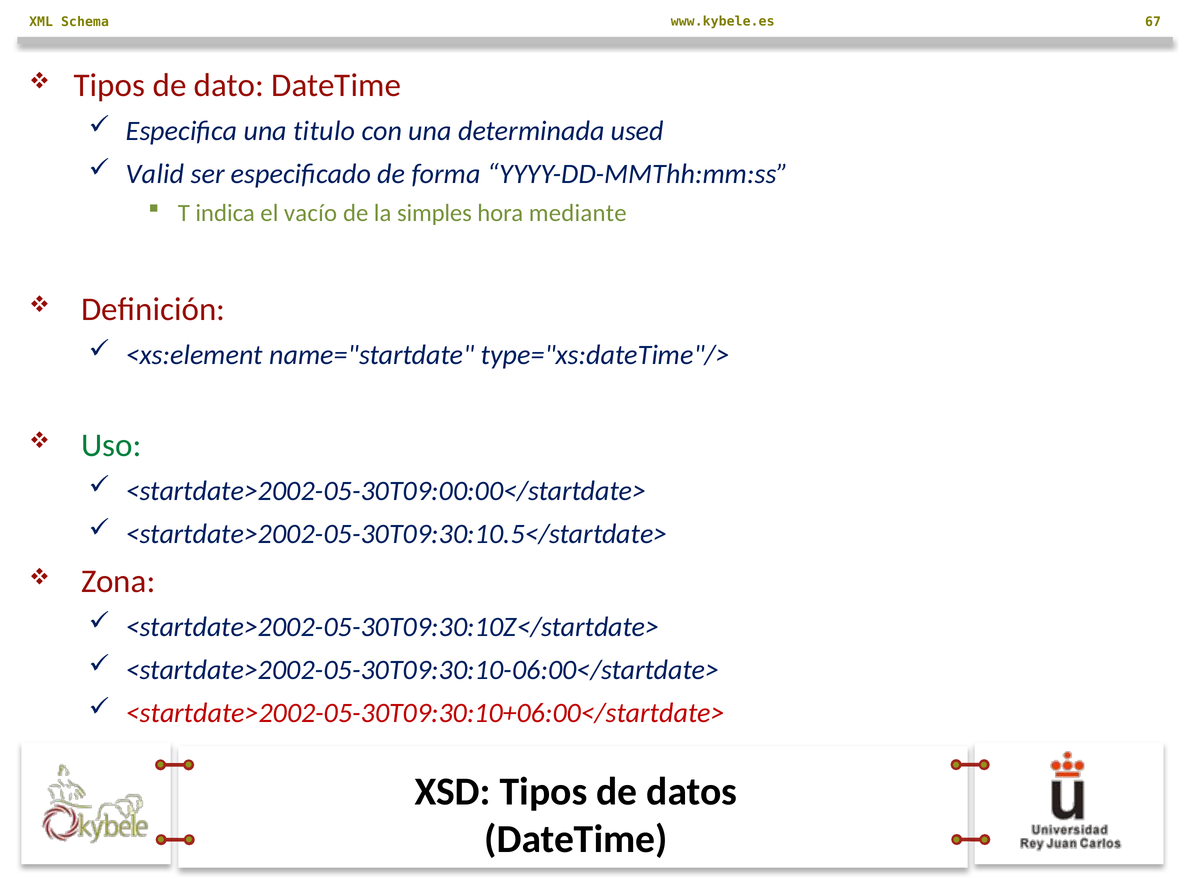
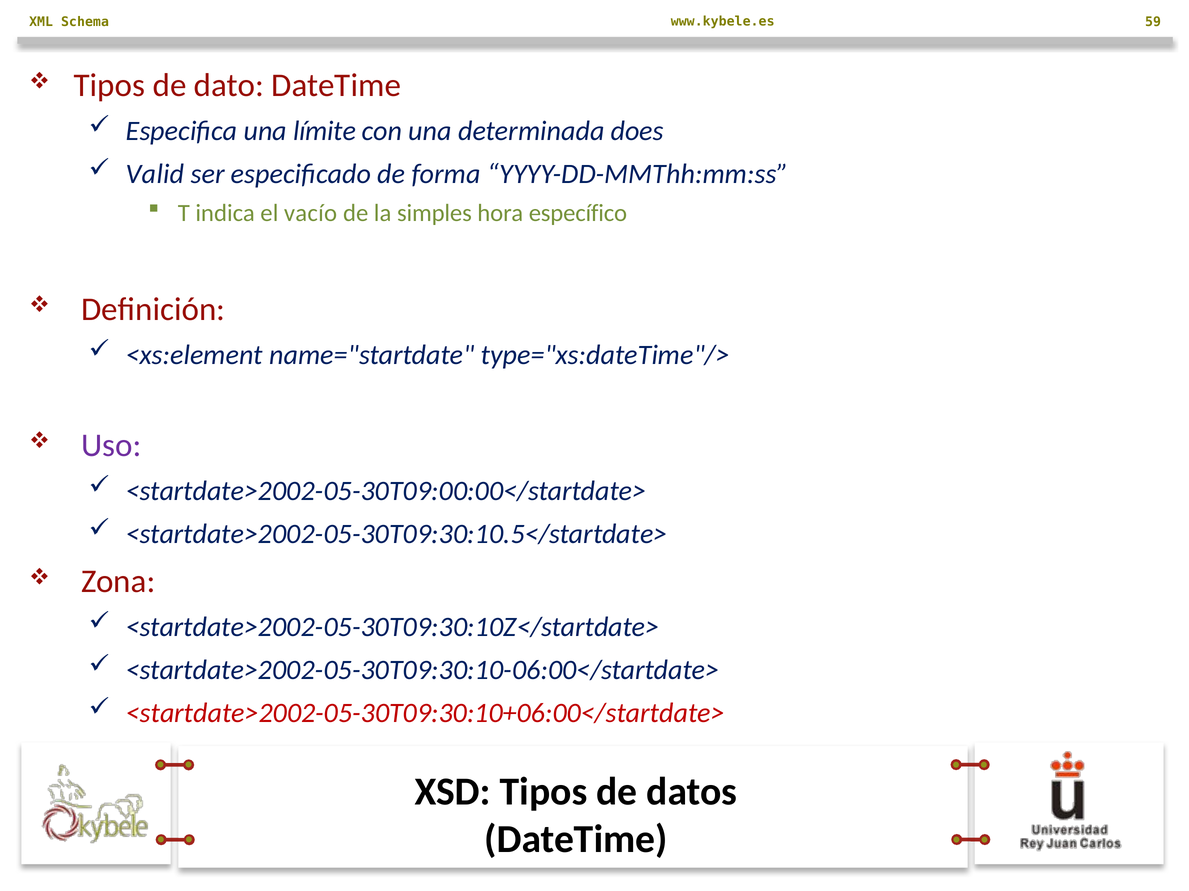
67: 67 -> 59
titulo: titulo -> límite
used: used -> does
mediante: mediante -> específico
Uso colour: green -> purple
